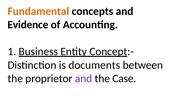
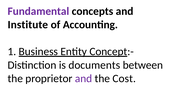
Fundamental colour: orange -> purple
Evidence: Evidence -> Institute
Case: Case -> Cost
